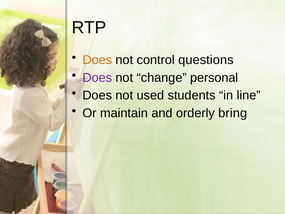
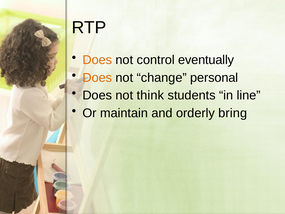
questions: questions -> eventually
Does at (97, 78) colour: purple -> orange
used: used -> think
